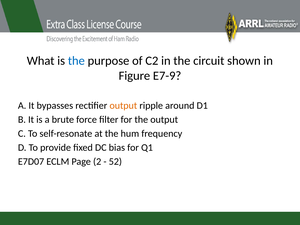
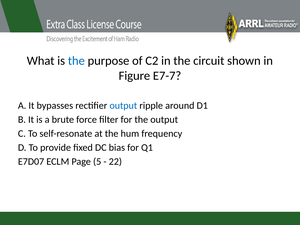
E7-9: E7-9 -> E7-7
output at (123, 106) colour: orange -> blue
2: 2 -> 5
52: 52 -> 22
